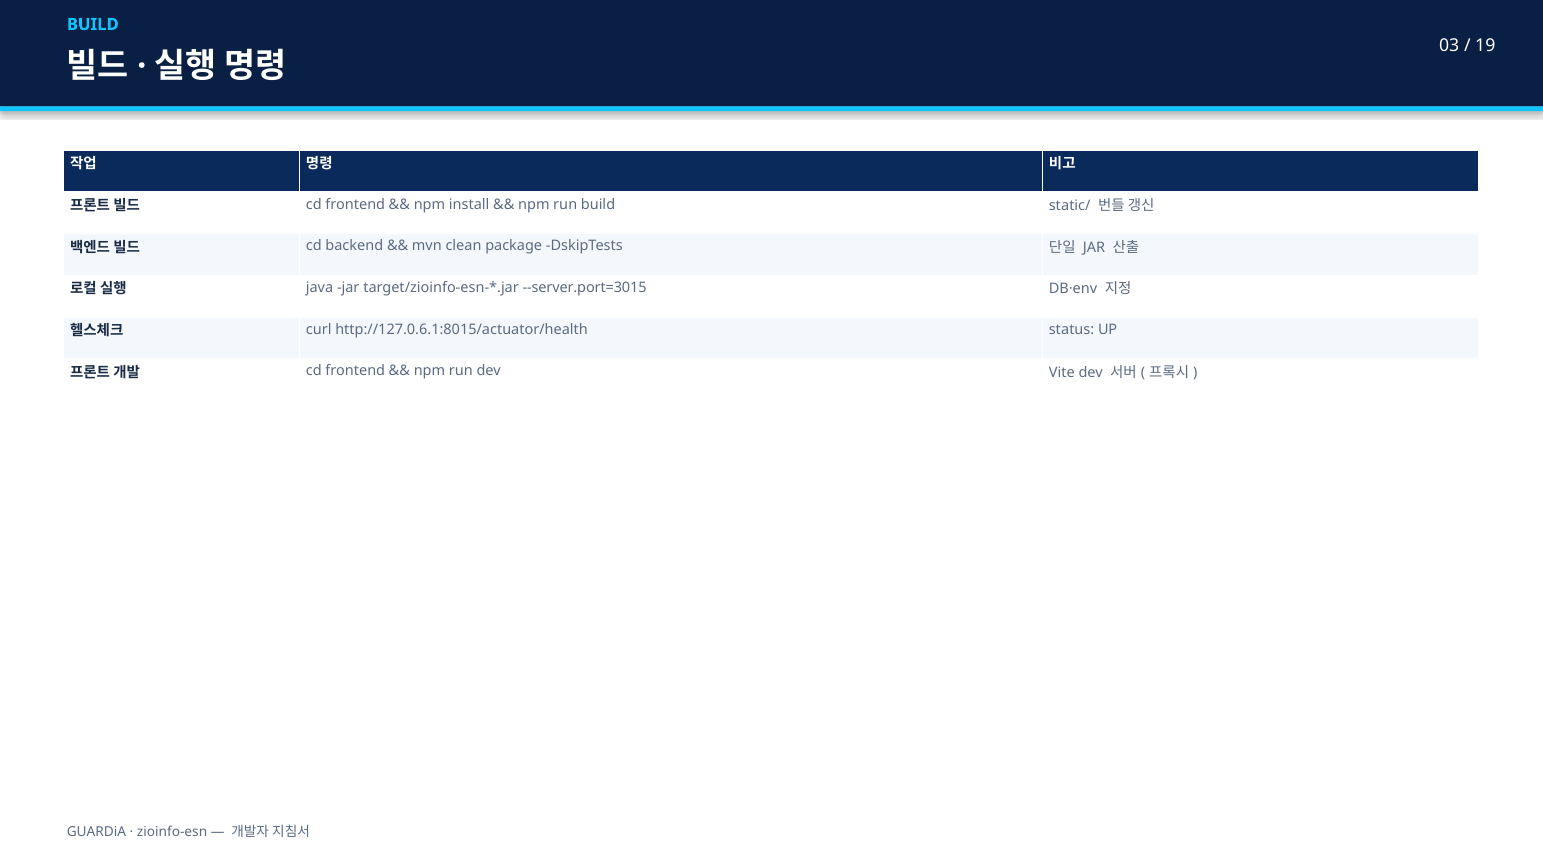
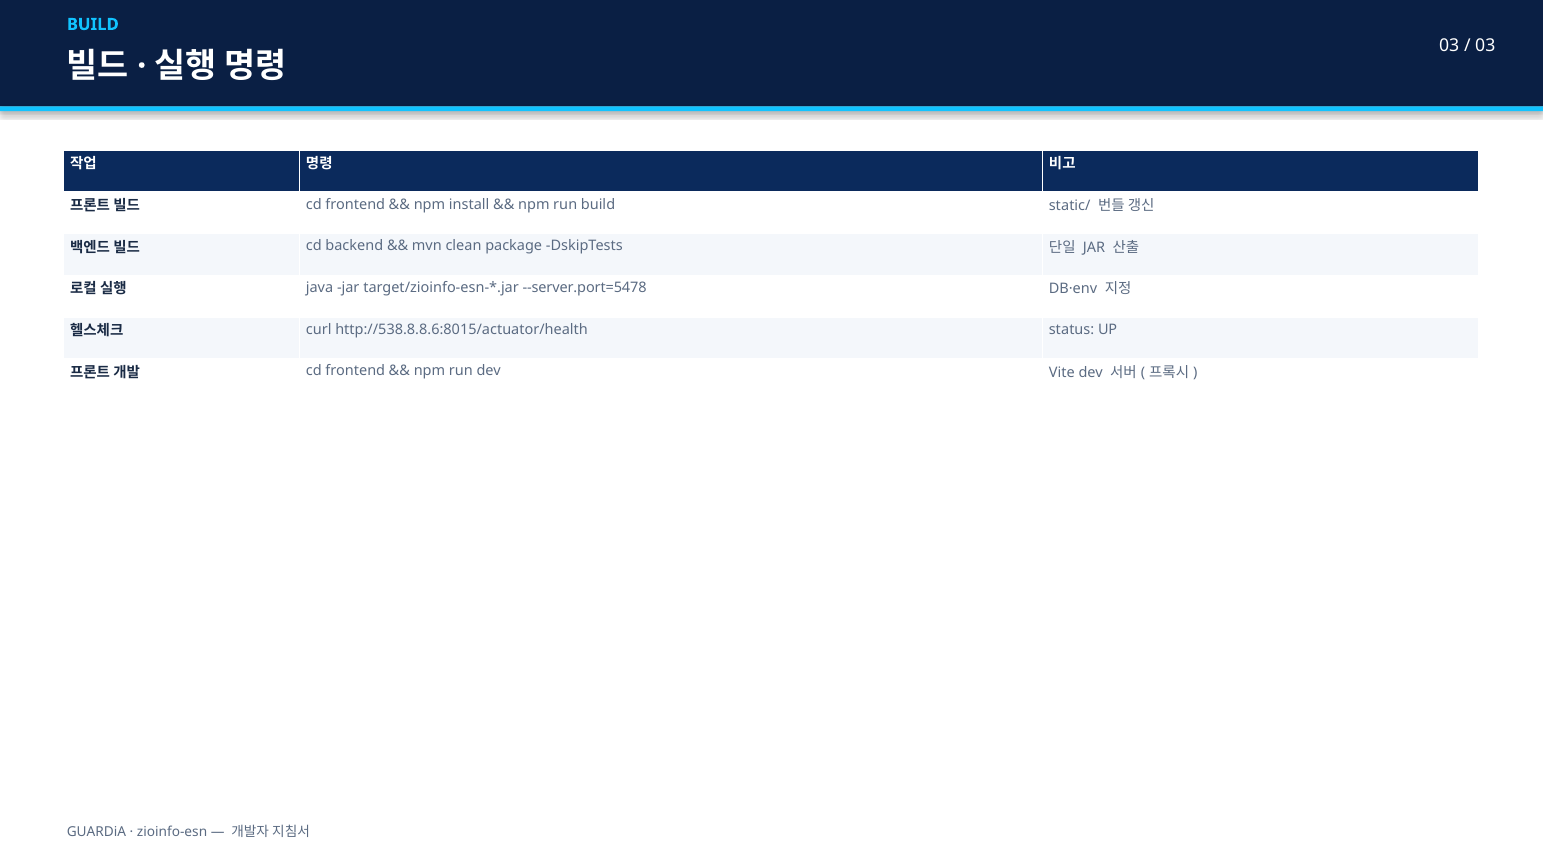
19 at (1485, 46): 19 -> 03
--server.port=3015: --server.port=3015 -> --server.port=5478
http://127.0.6.1:8015/actuator/health: http://127.0.6.1:8015/actuator/health -> http://538.8.8.6:8015/actuator/health
